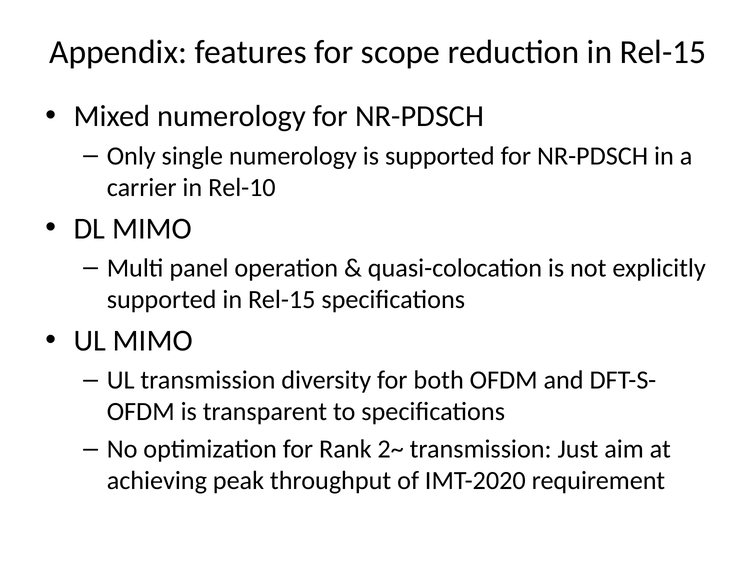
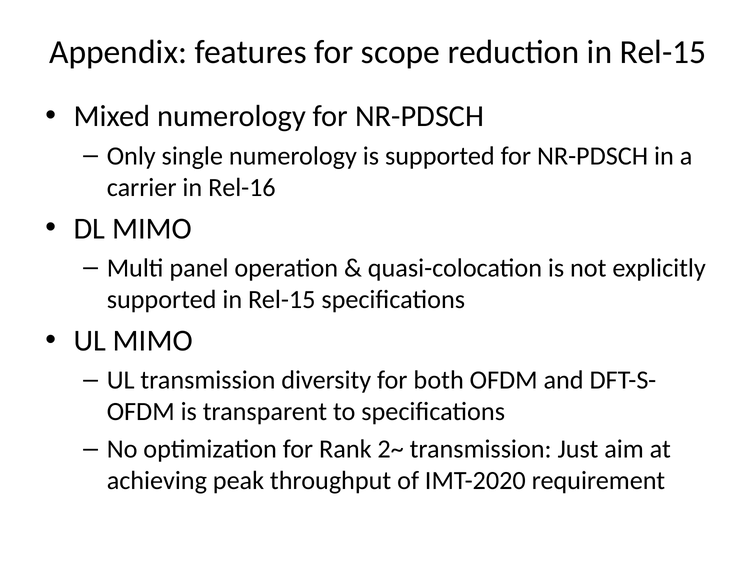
Rel-10: Rel-10 -> Rel-16
